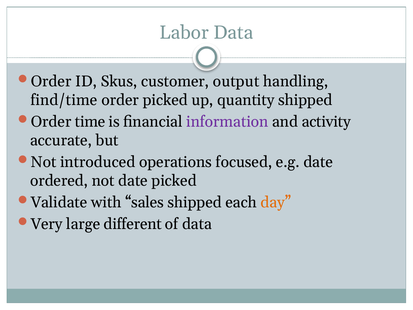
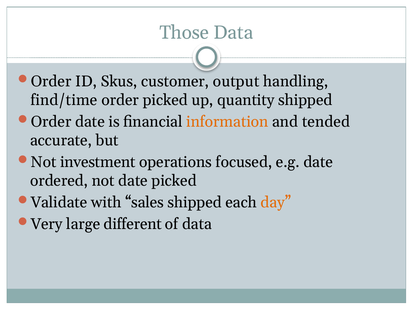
Labor: Labor -> Those
Order time: time -> date
information colour: purple -> orange
activity: activity -> tended
introduced: introduced -> investment
